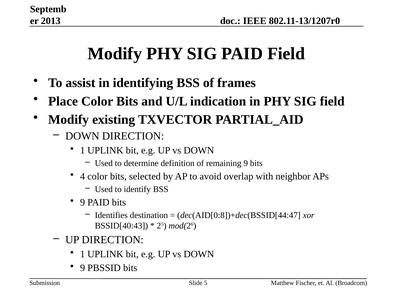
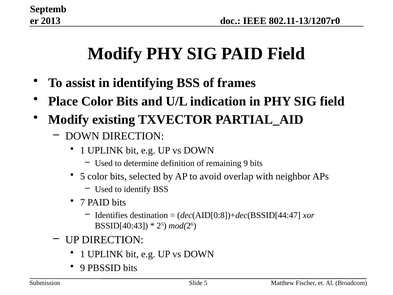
4 at (83, 176): 4 -> 5
9 at (83, 202): 9 -> 7
